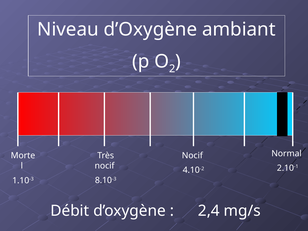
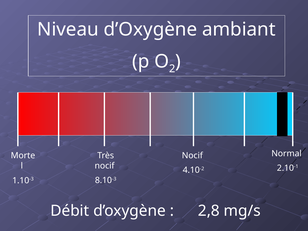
2,4: 2,4 -> 2,8
